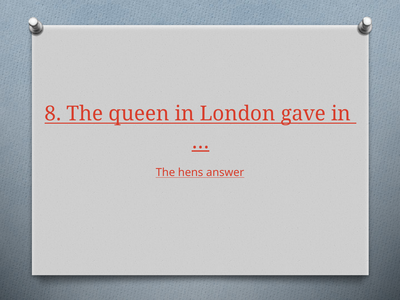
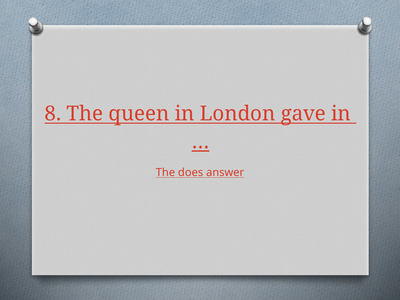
hens: hens -> does
